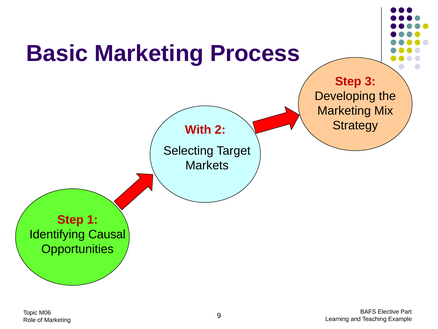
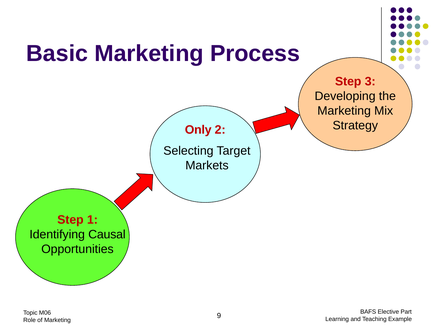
With: With -> Only
